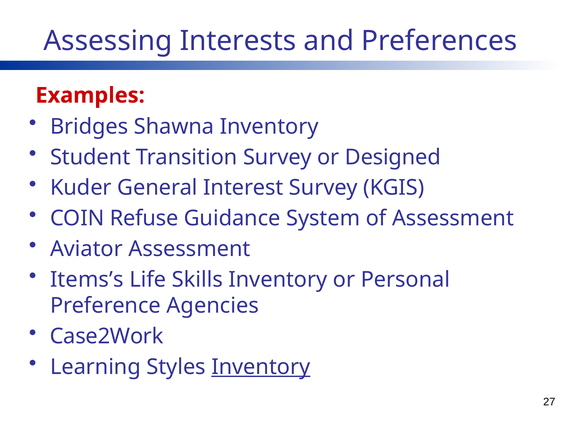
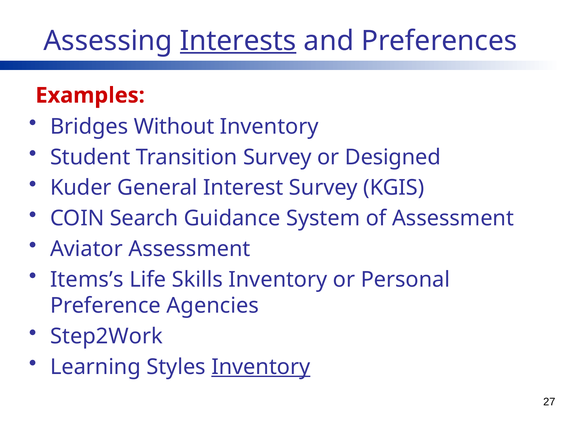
Interests underline: none -> present
Shawna: Shawna -> Without
Refuse: Refuse -> Search
Case2Work: Case2Work -> Step2Work
